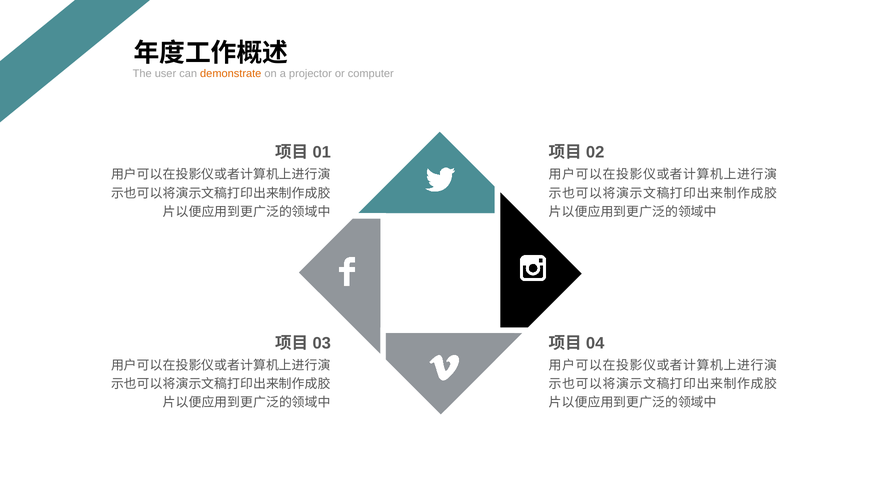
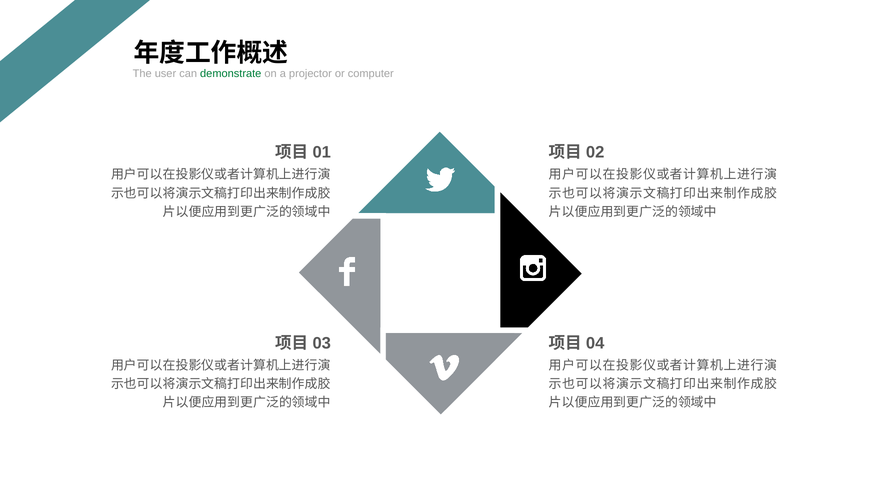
demonstrate colour: orange -> green
